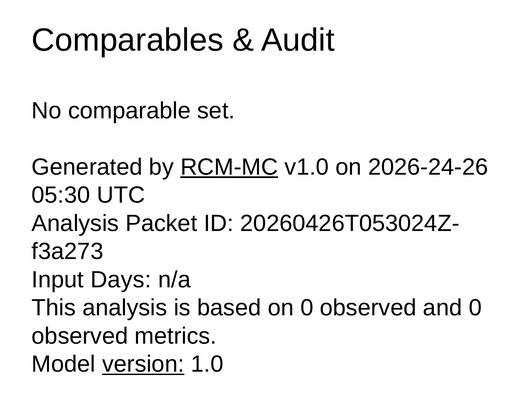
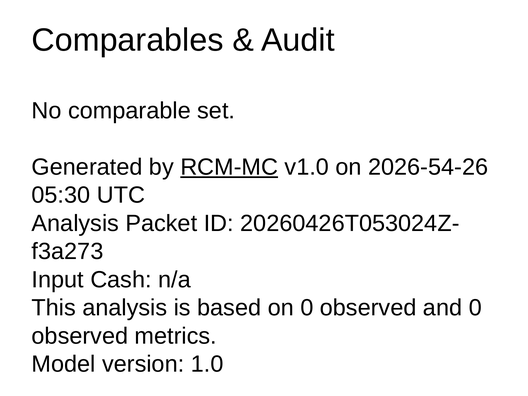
2026-24-26: 2026-24-26 -> 2026-54-26
Days: Days -> Cash
version underline: present -> none
